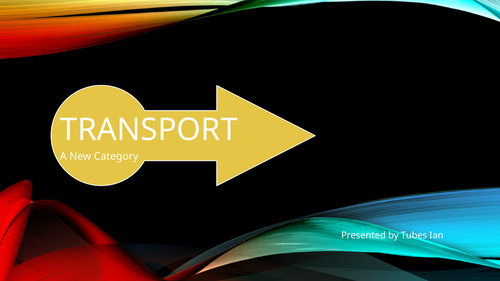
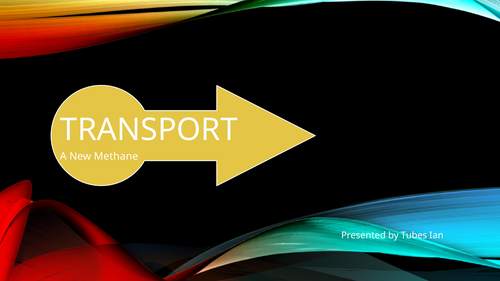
Category: Category -> Methane
